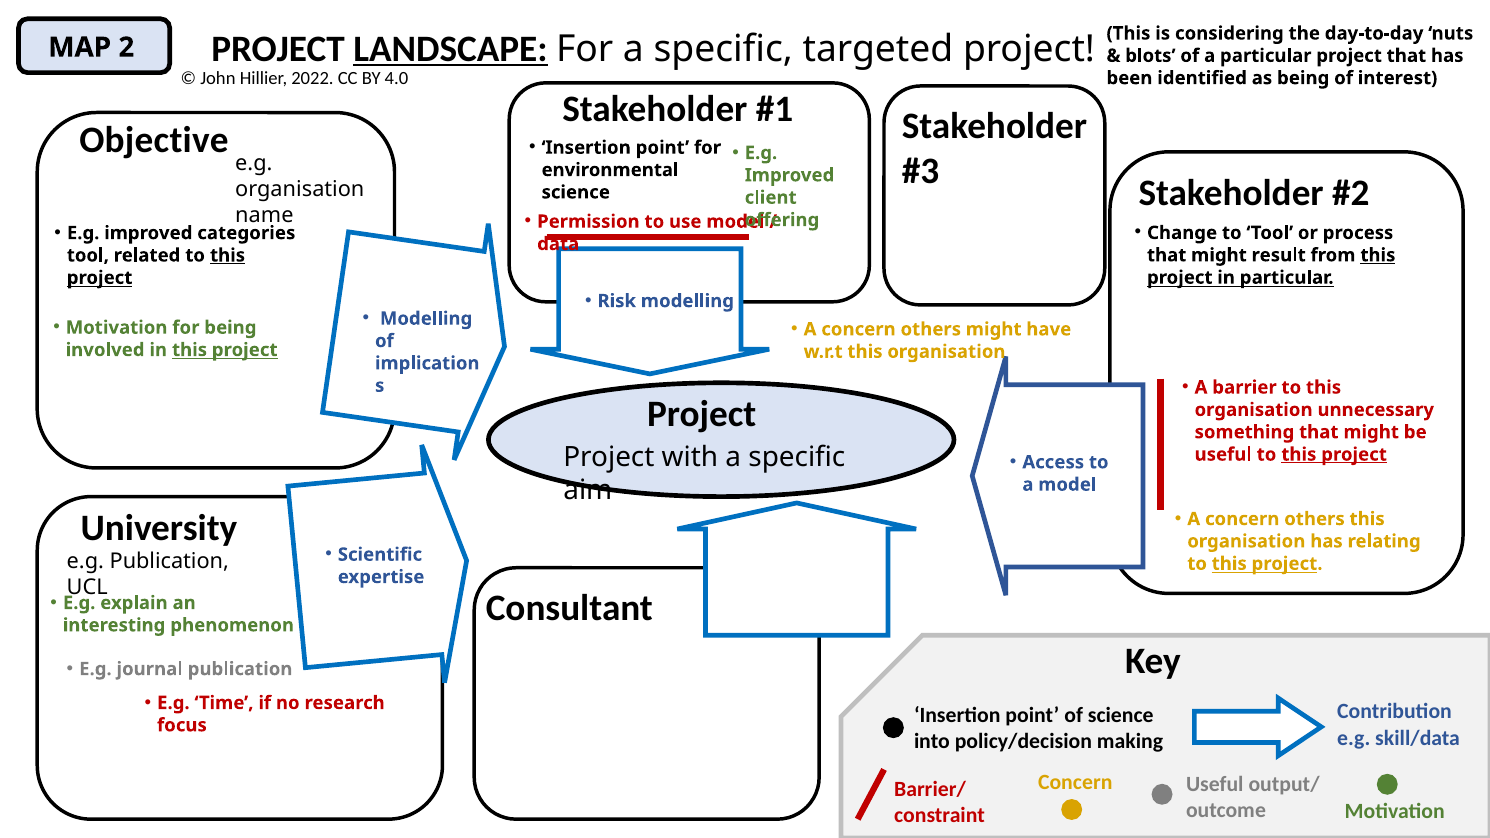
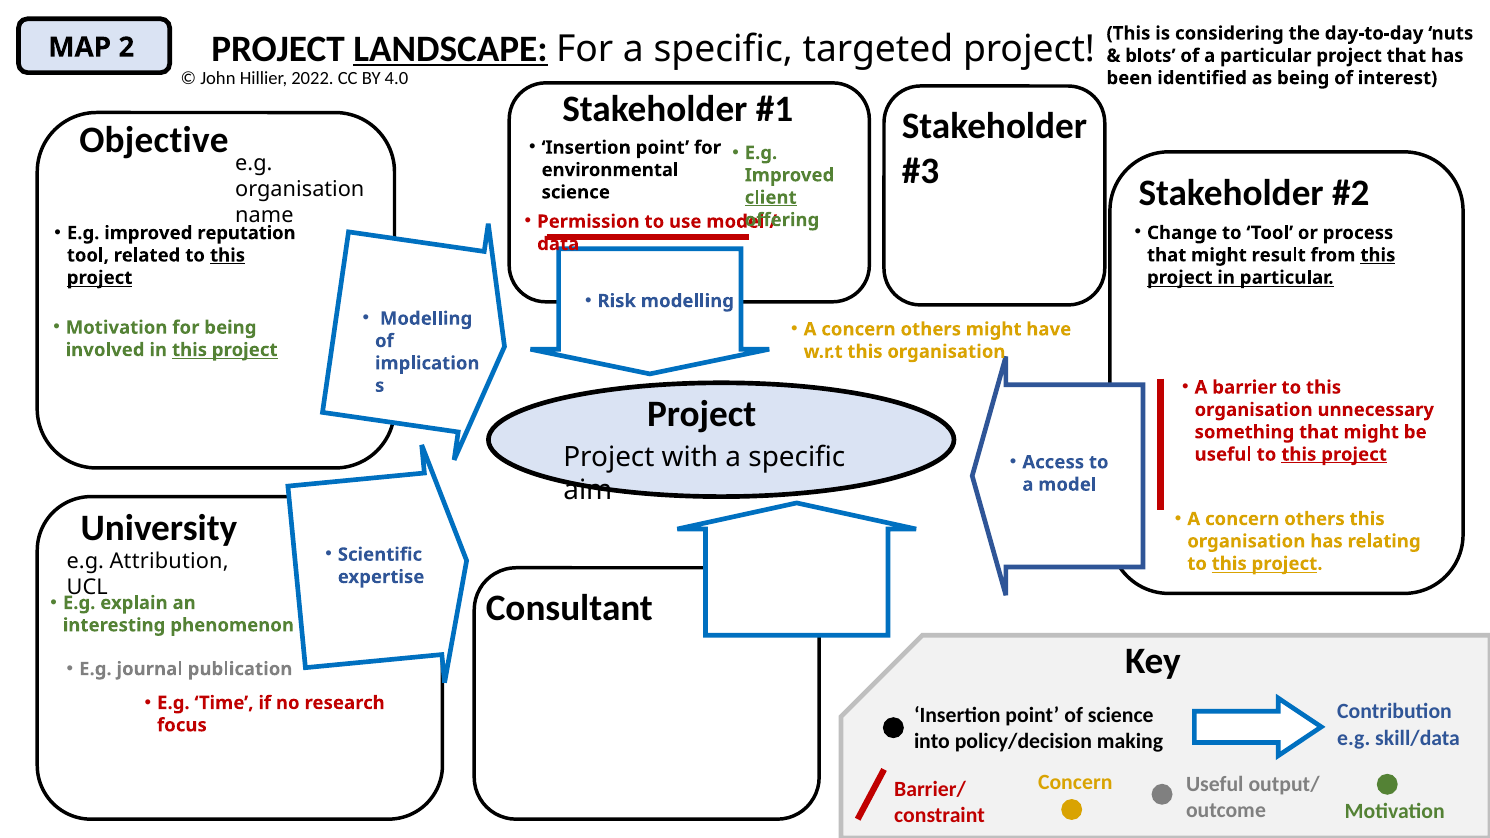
client underline: none -> present
categories: categories -> reputation
e.g Publication: Publication -> Attribution
